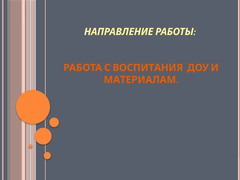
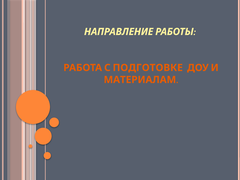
ВОСПИТАНИЯ: ВОСПИТАНИЯ -> ПОДГОТОВКЕ
